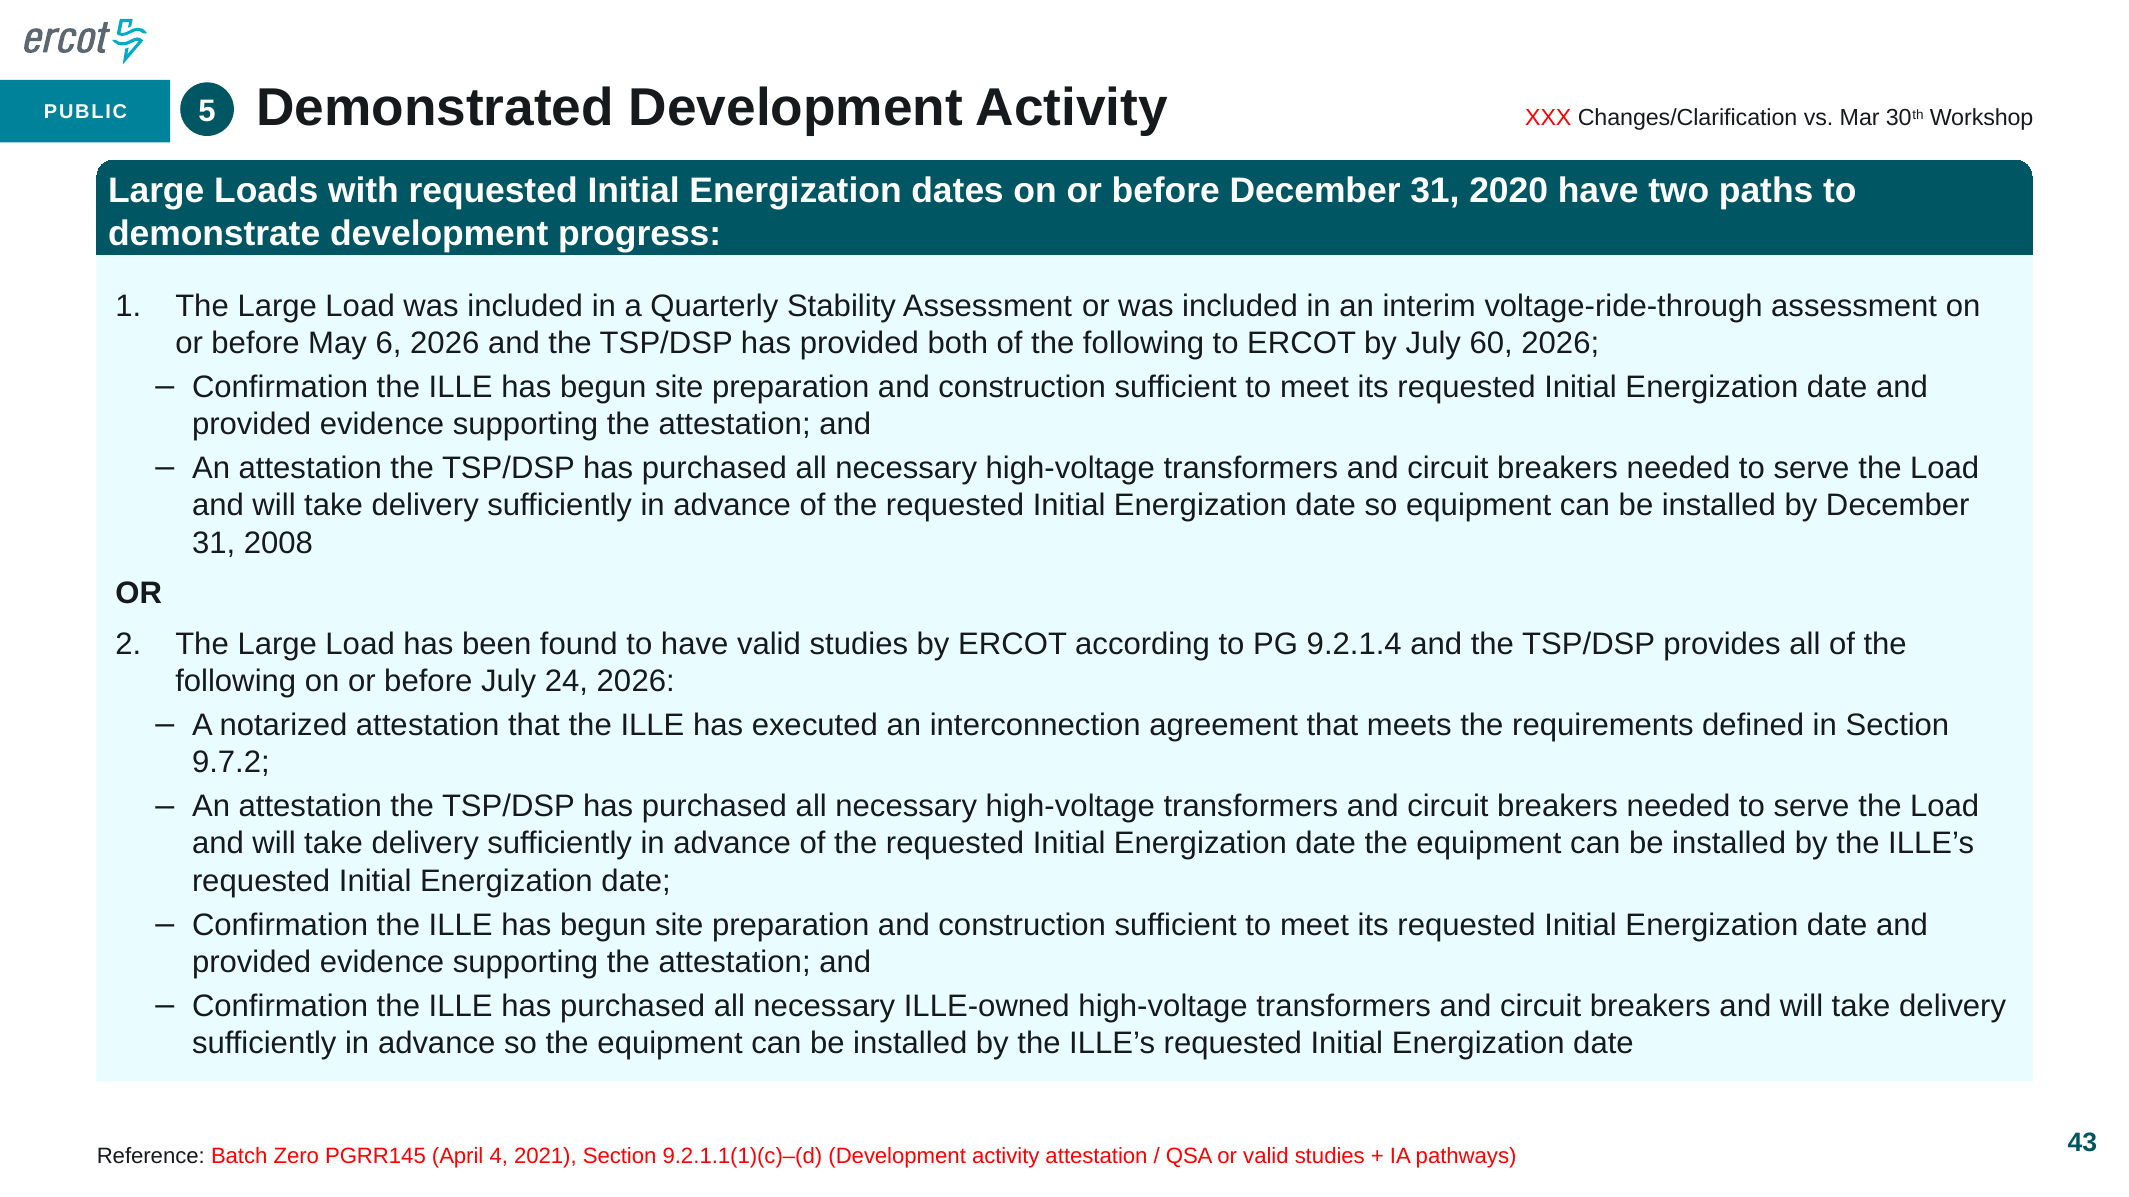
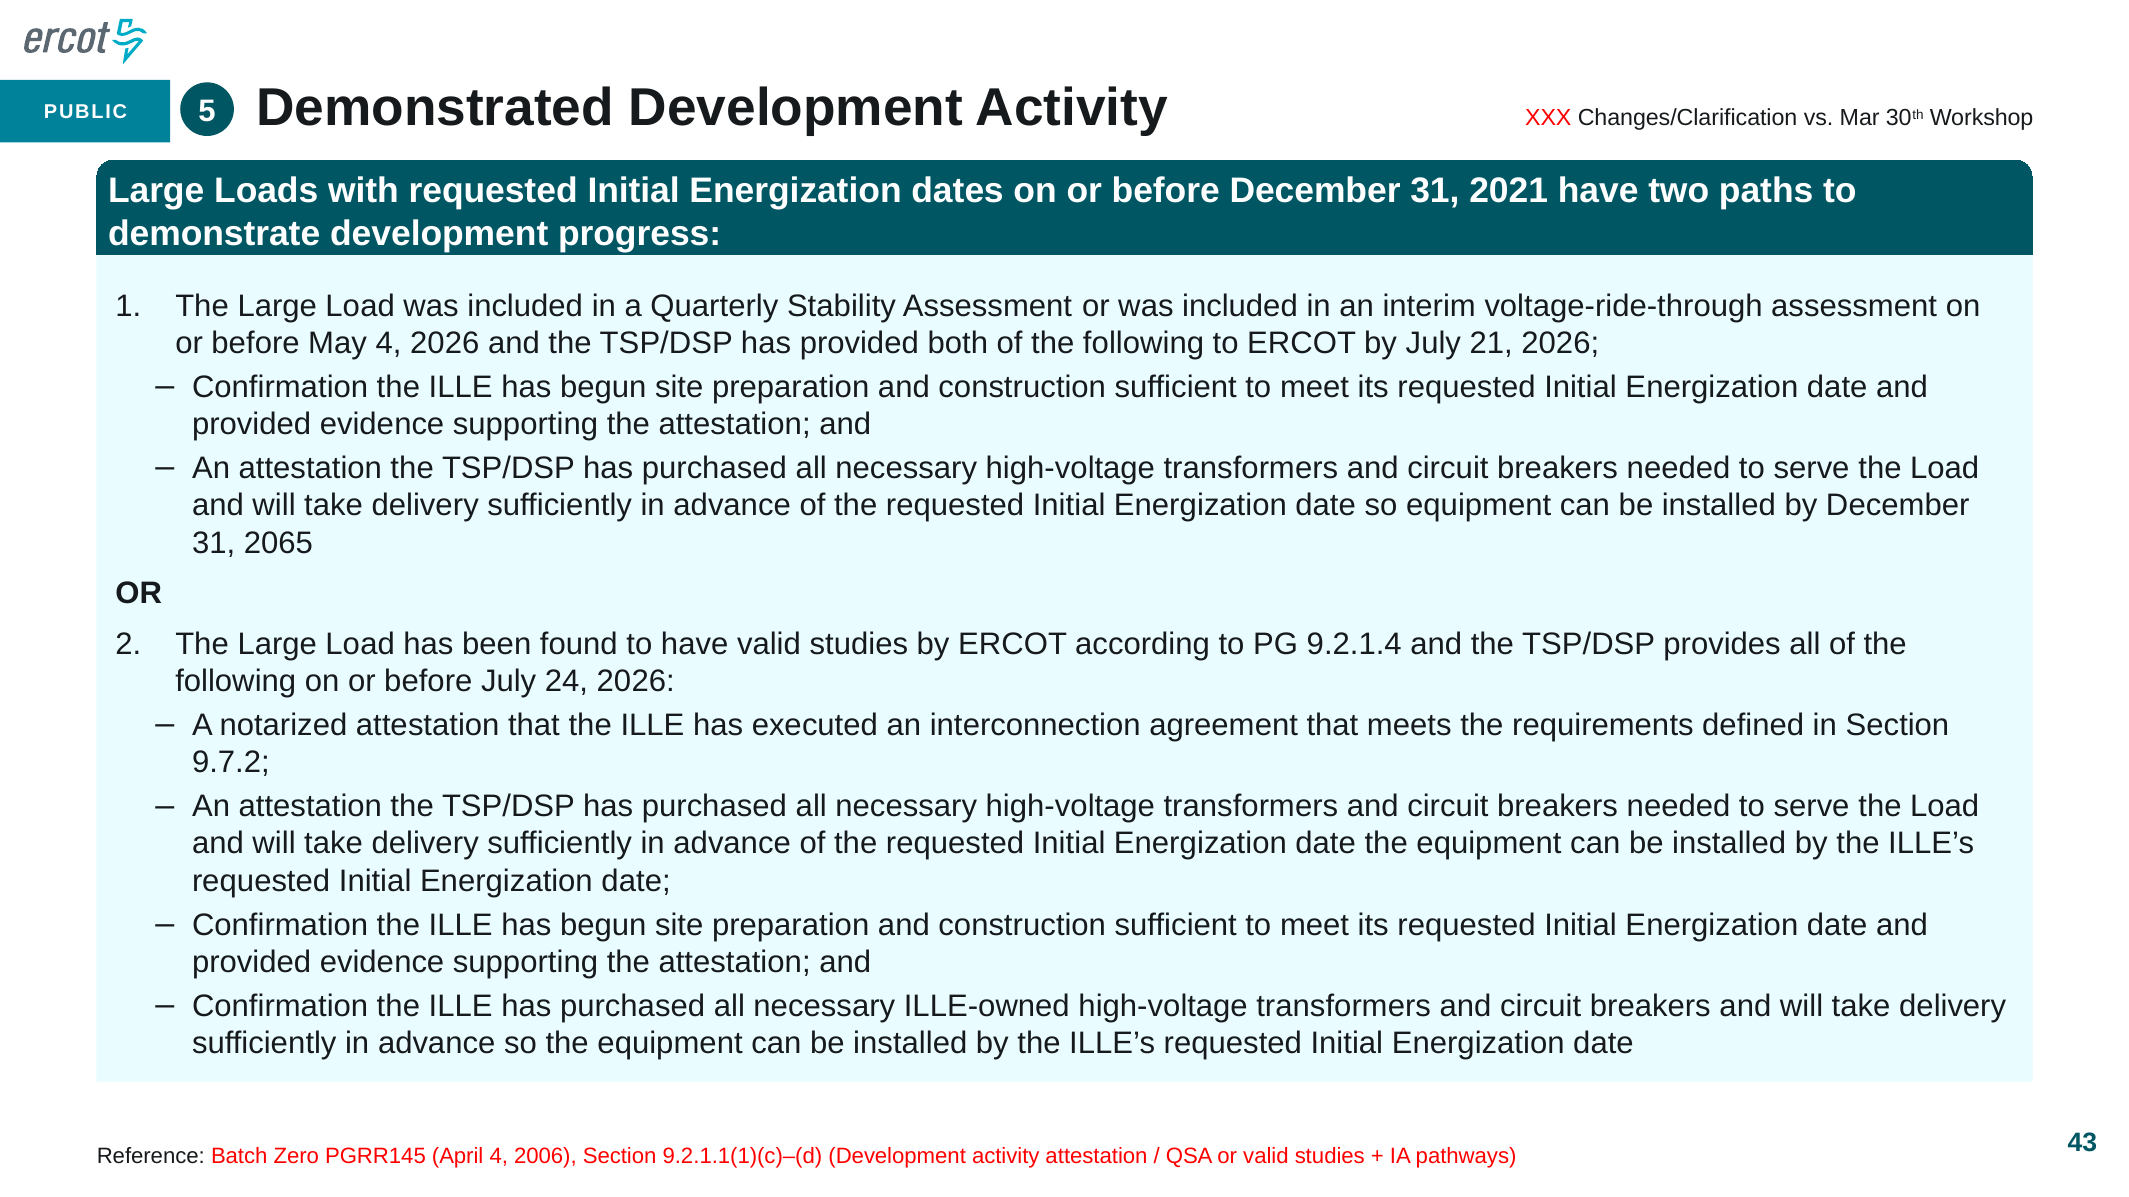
2020: 2020 -> 2021
May 6: 6 -> 4
60: 60 -> 21
2008: 2008 -> 2065
2021: 2021 -> 2006
